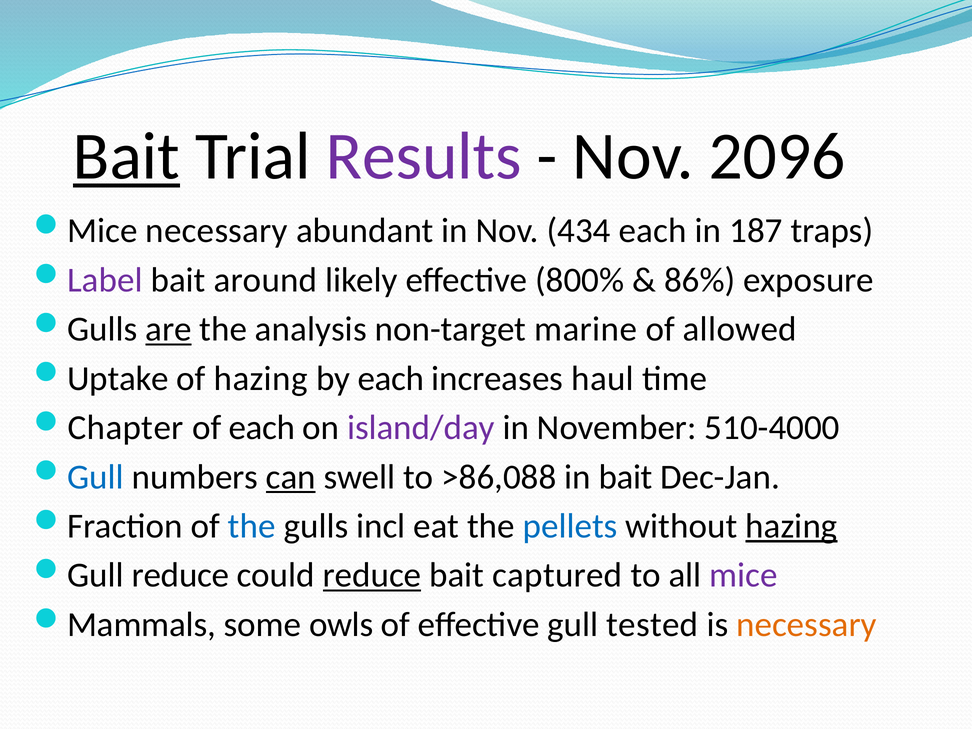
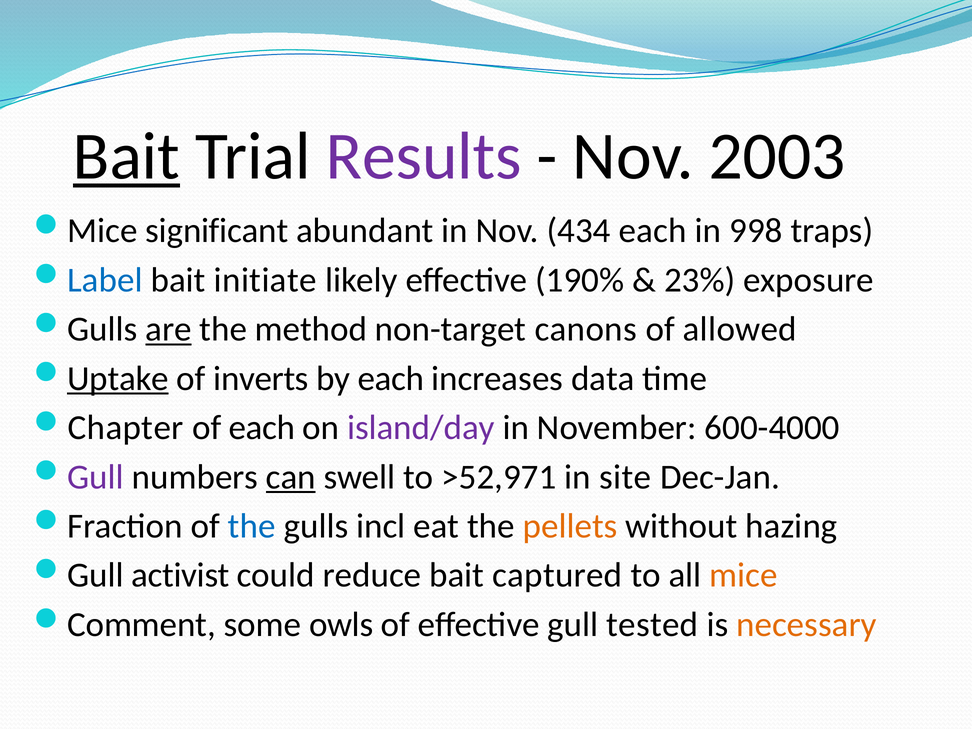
2096: 2096 -> 2003
Mice necessary: necessary -> significant
187: 187 -> 998
Label colour: purple -> blue
around: around -> initiate
800%: 800% -> 190%
86%: 86% -> 23%
analysis: analysis -> method
marine: marine -> canons
Uptake underline: none -> present
of hazing: hazing -> inverts
haul: haul -> data
510-4000: 510-4000 -> 600-4000
Gull at (95, 477) colour: blue -> purple
>86,088: >86,088 -> >52,971
in bait: bait -> site
pellets colour: blue -> orange
hazing at (791, 526) underline: present -> none
Gull reduce: reduce -> activist
reduce at (372, 575) underline: present -> none
mice at (744, 575) colour: purple -> orange
Mammals: Mammals -> Comment
